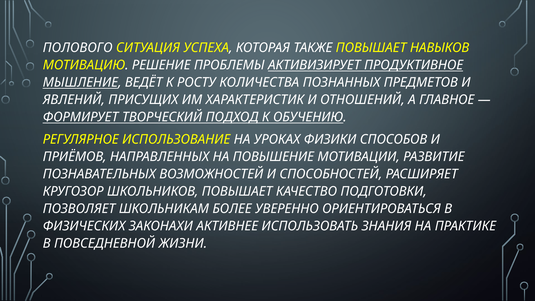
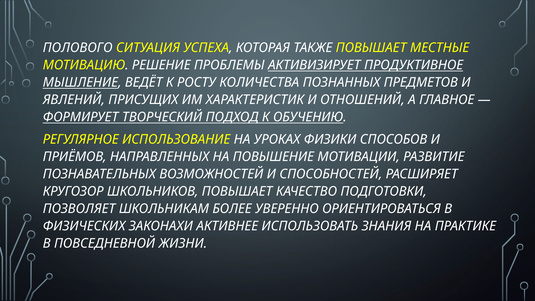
НАВЫКОВ: НАВЫКОВ -> МЕСТНЫЕ
